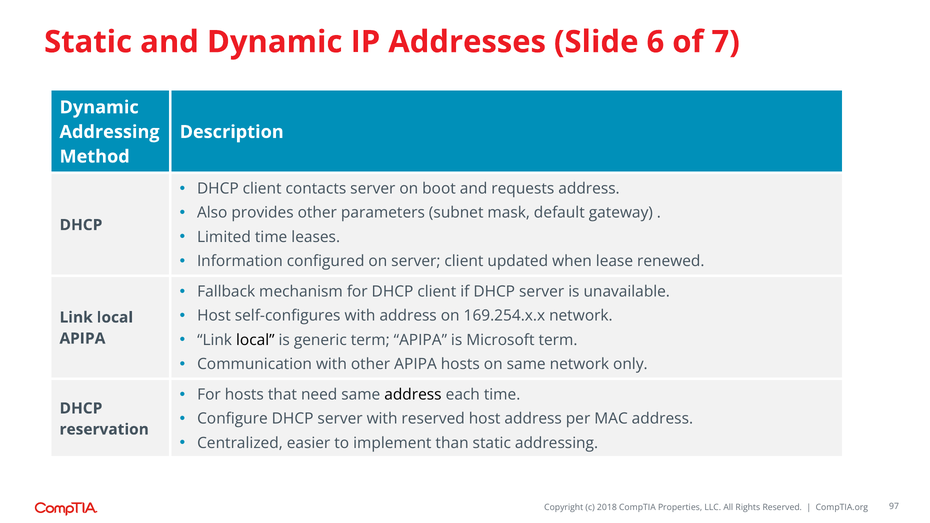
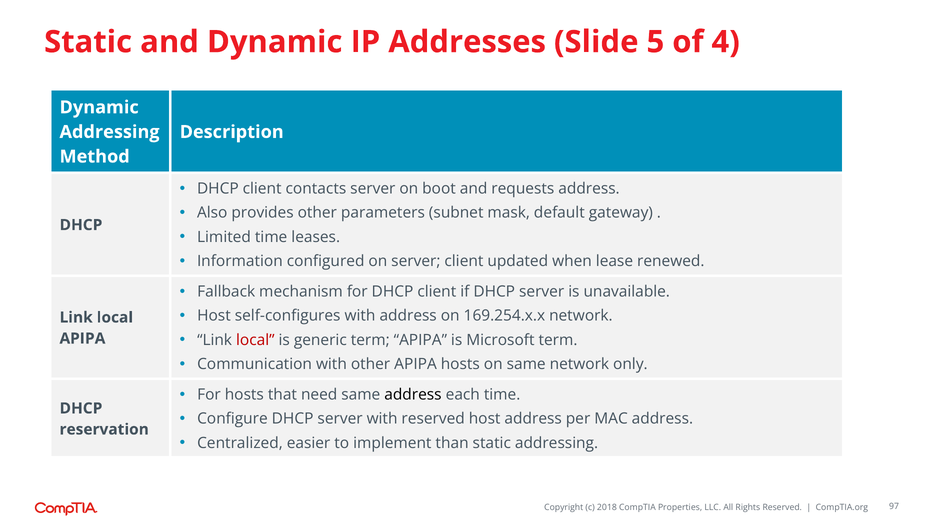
6: 6 -> 5
7: 7 -> 4
local at (255, 340) colour: black -> red
